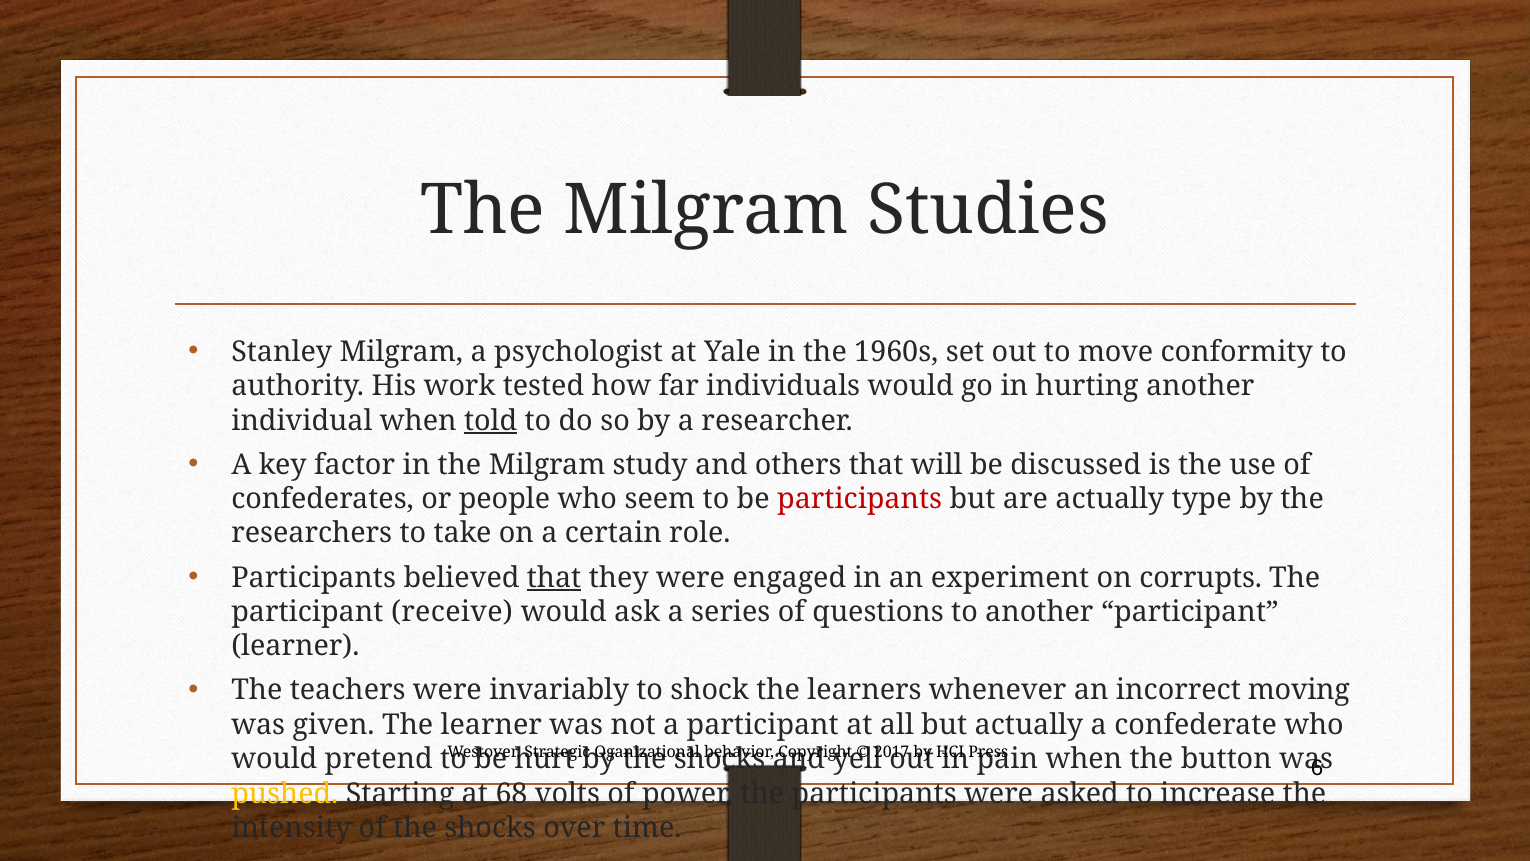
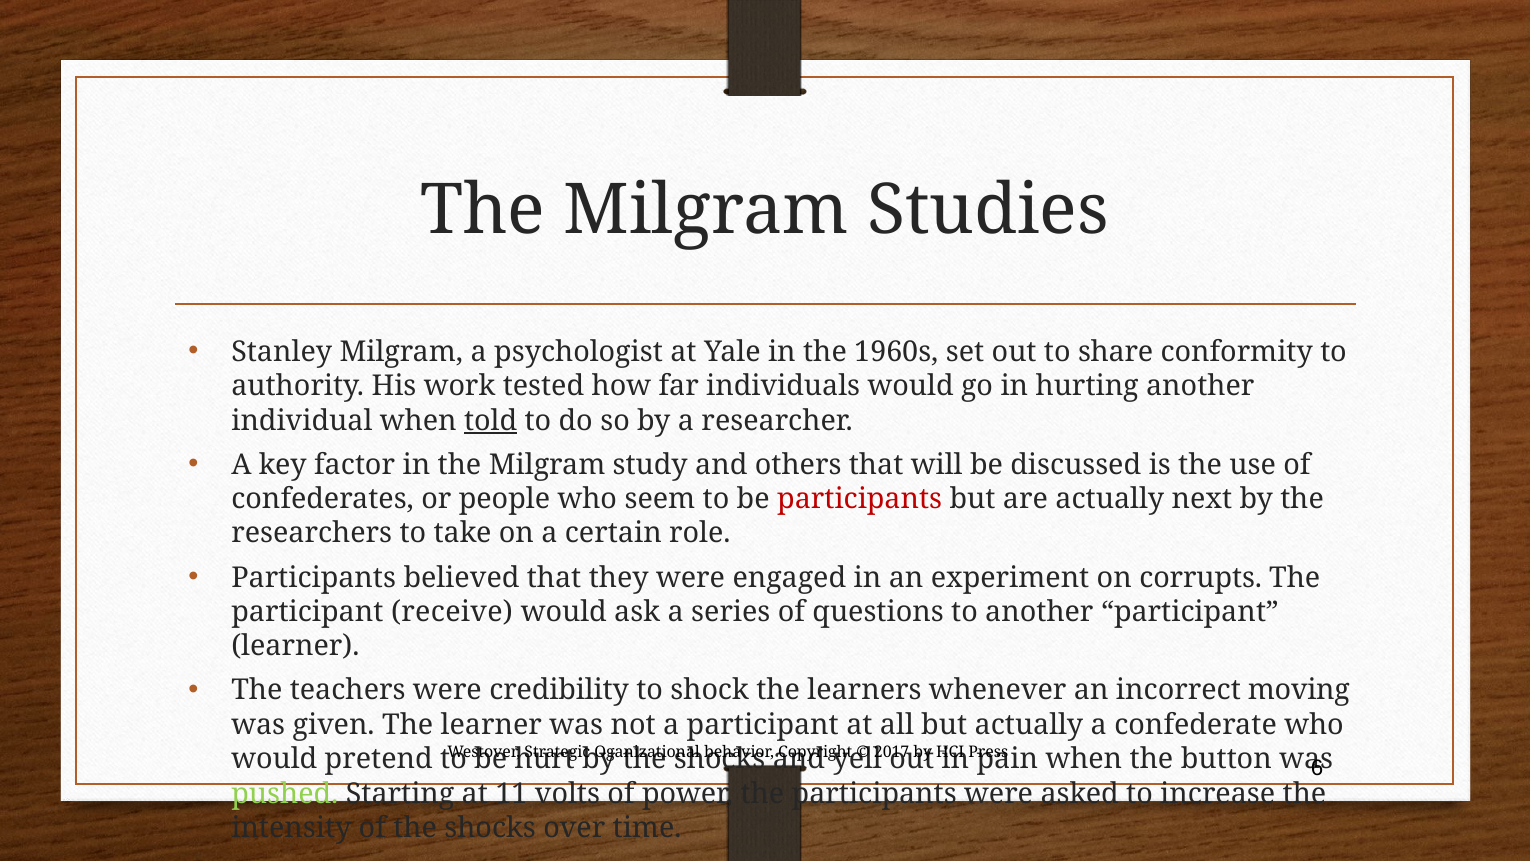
move: move -> share
type: type -> next
that at (554, 577) underline: present -> none
invariably: invariably -> credibility
pushed colour: yellow -> light green
68: 68 -> 11
